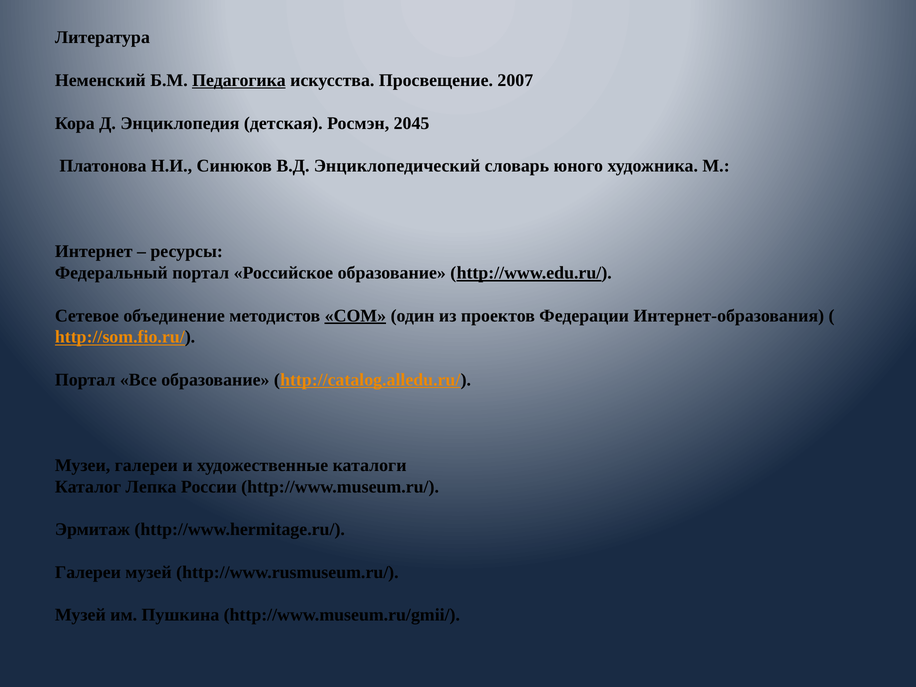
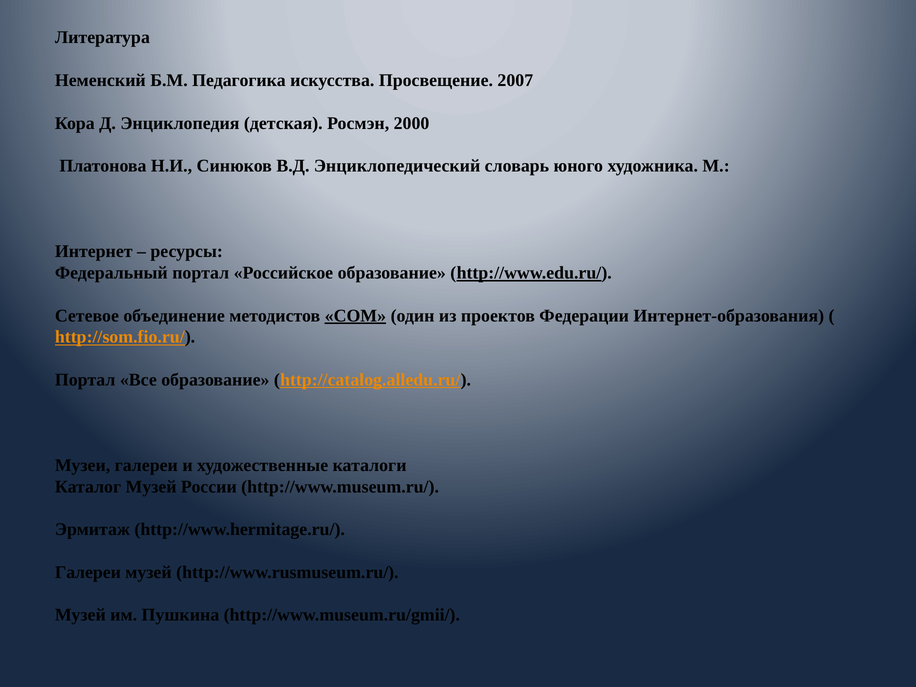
Педагогика underline: present -> none
2045: 2045 -> 2000
Каталог Лепка: Лепка -> Музей
